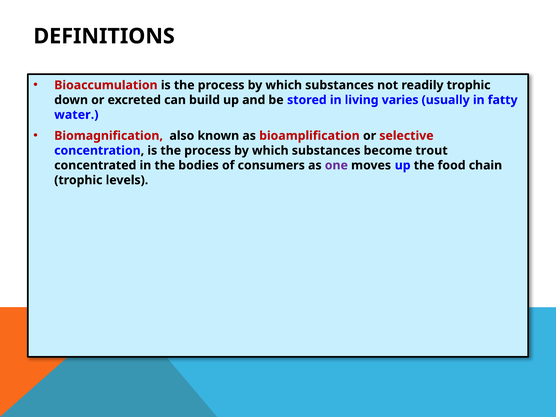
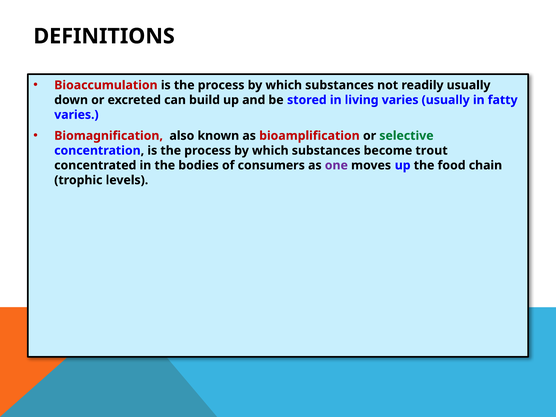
readily trophic: trophic -> usually
water at (76, 115): water -> varies
selective colour: red -> green
